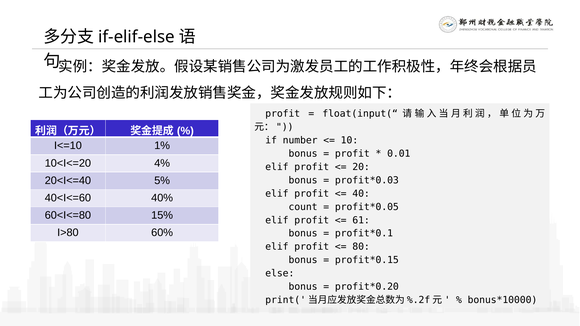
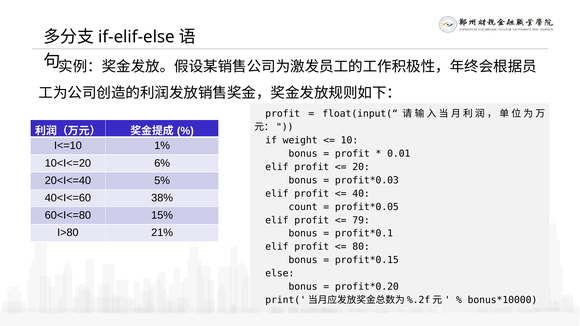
number: number -> weight
4%: 4% -> 6%
40%: 40% -> 38%
61: 61 -> 79
60%: 60% -> 21%
